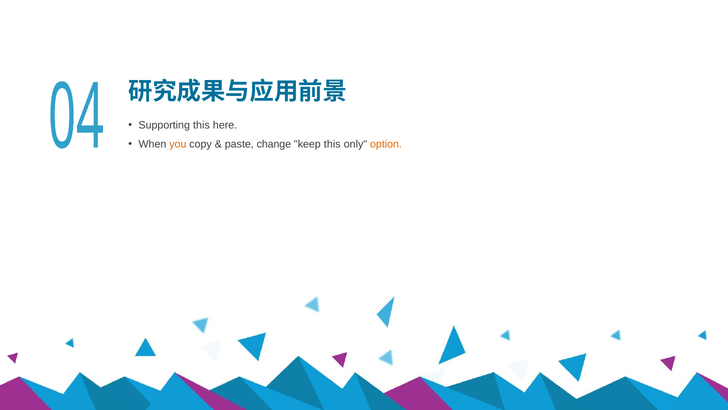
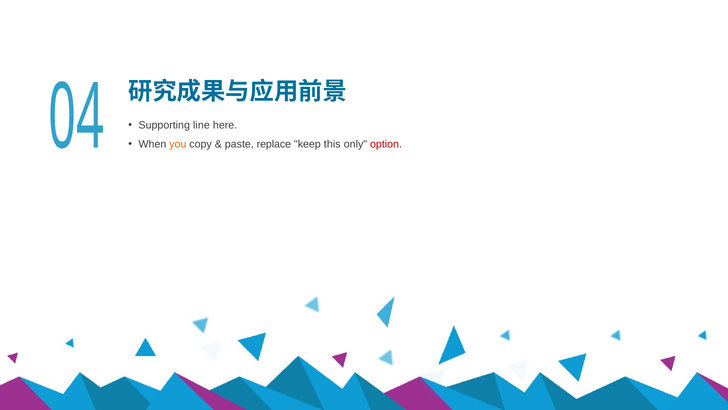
Supporting this: this -> line
change: change -> replace
option colour: orange -> red
